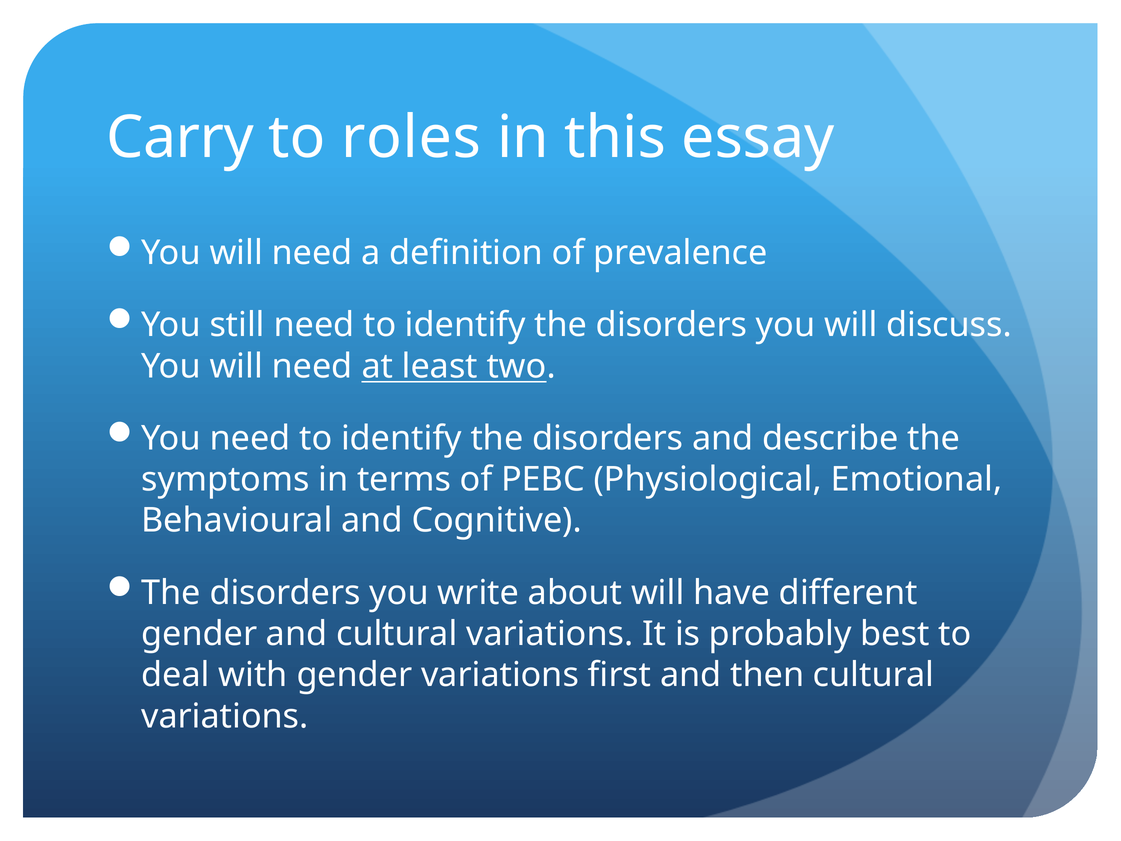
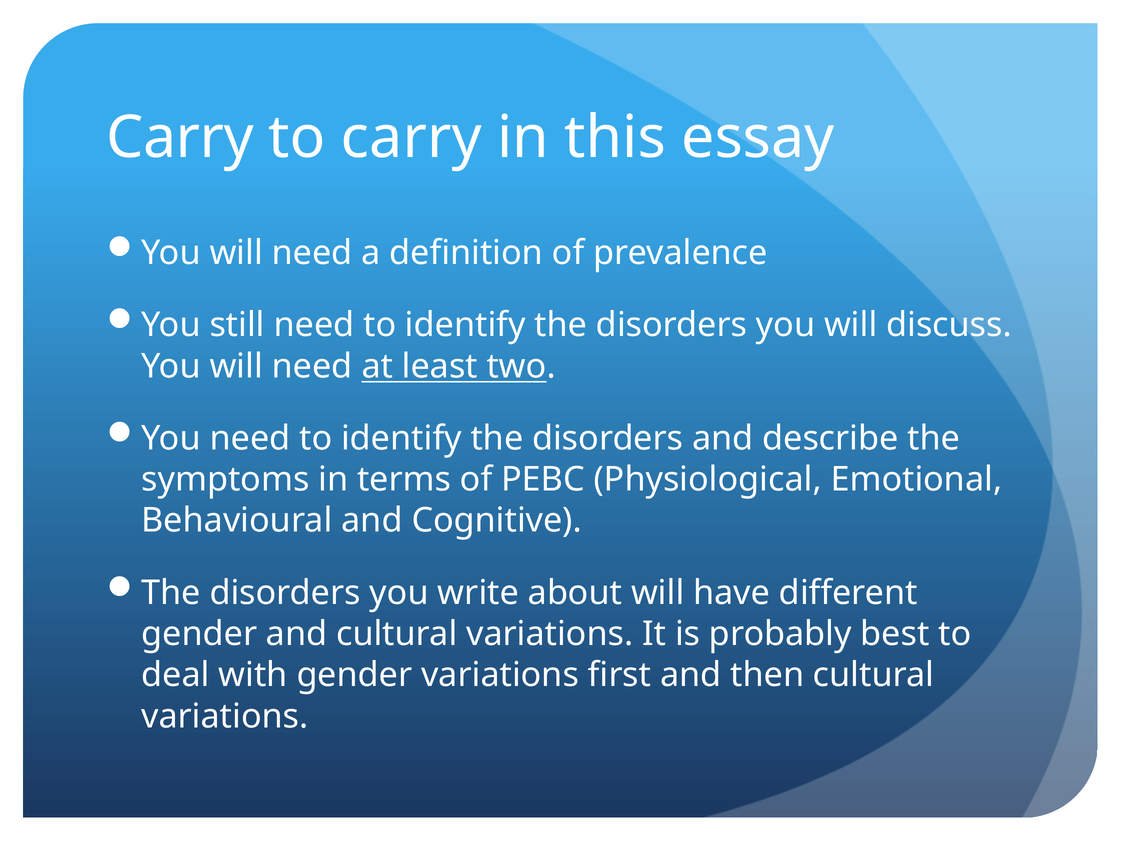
to roles: roles -> carry
